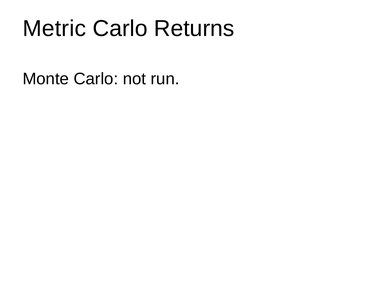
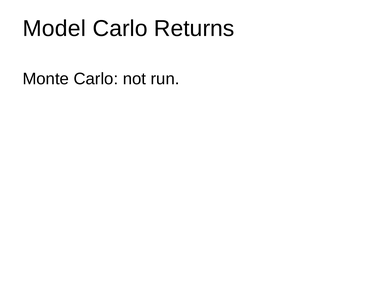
Metric: Metric -> Model
